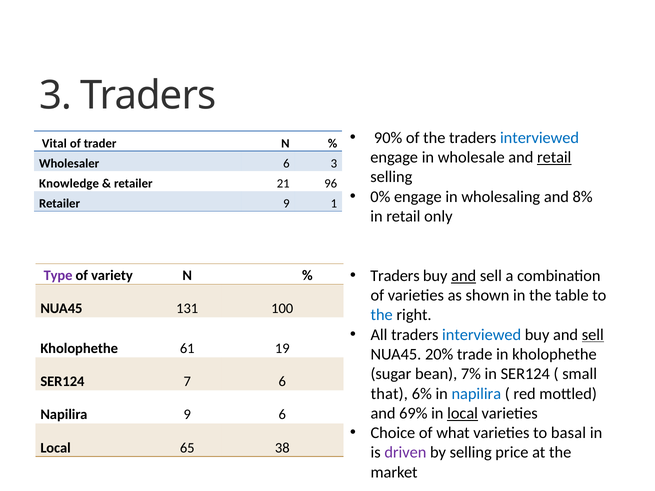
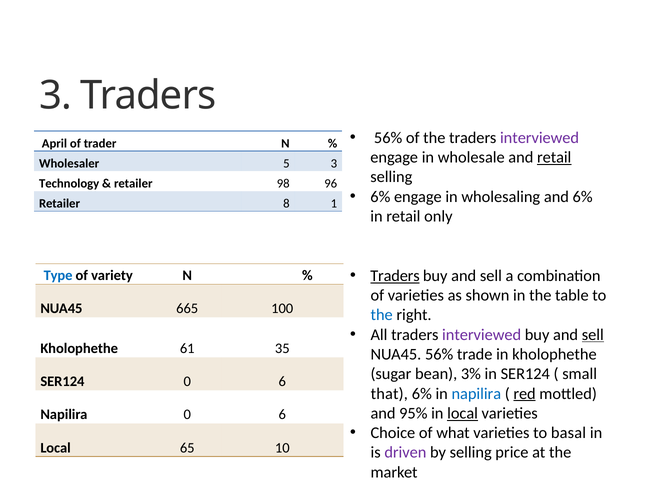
90% at (388, 138): 90% -> 56%
interviewed at (540, 138) colour: blue -> purple
Vital: Vital -> April
Wholesaler 6: 6 -> 5
Knowledge: Knowledge -> Technology
21: 21 -> 98
0% at (380, 197): 0% -> 6%
and 8%: 8% -> 6%
Retailer 9: 9 -> 8
Traders at (395, 276) underline: none -> present
and at (464, 276) underline: present -> none
Type colour: purple -> blue
131: 131 -> 665
interviewed at (482, 335) colour: blue -> purple
19: 19 -> 35
NUA45 20%: 20% -> 56%
7%: 7% -> 3%
SER124 7: 7 -> 0
red underline: none -> present
69%: 69% -> 95%
Napilira 9: 9 -> 0
38: 38 -> 10
